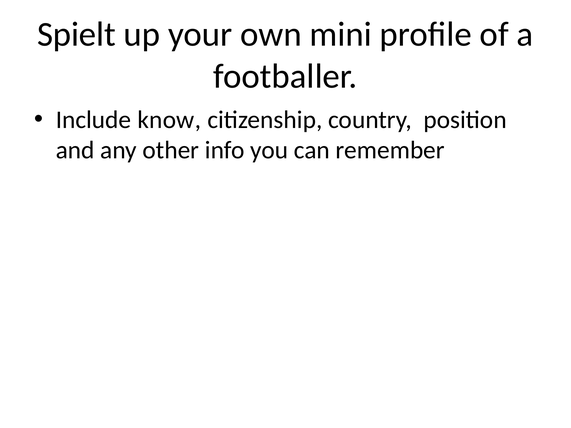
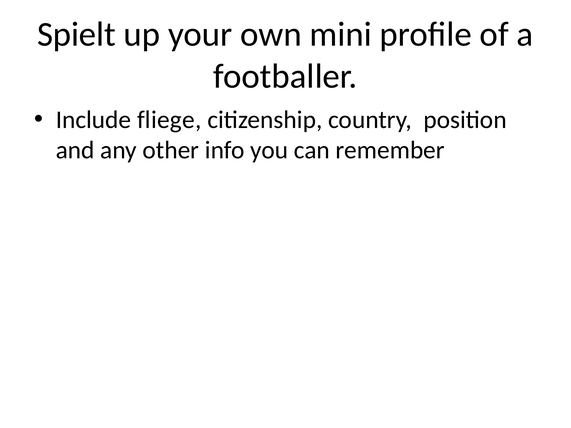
know: know -> fliege
